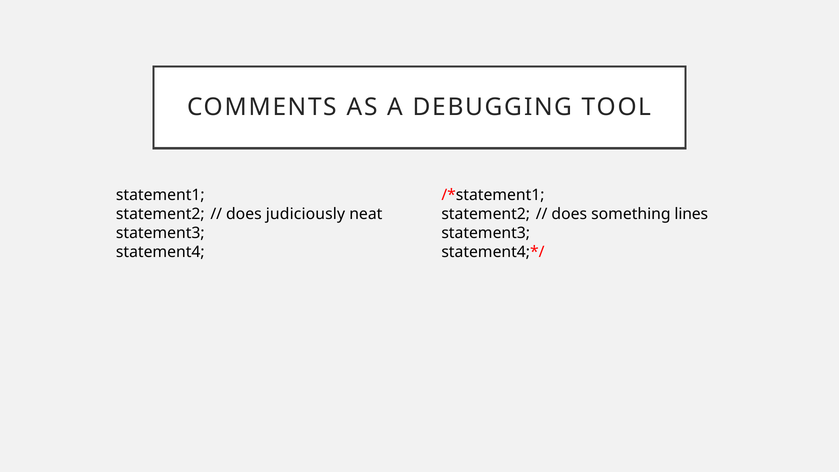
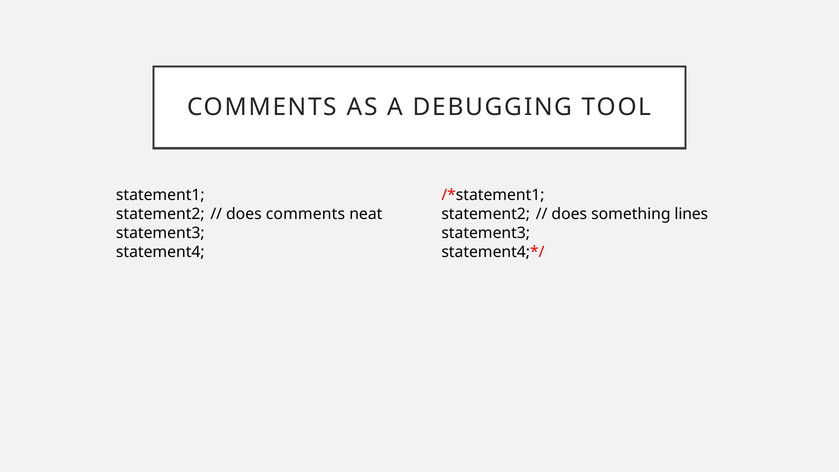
does judiciously: judiciously -> comments
